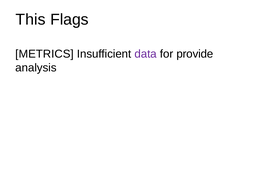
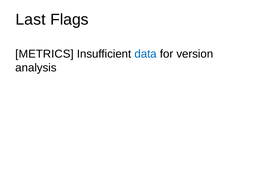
This: This -> Last
data colour: purple -> blue
provide: provide -> version
